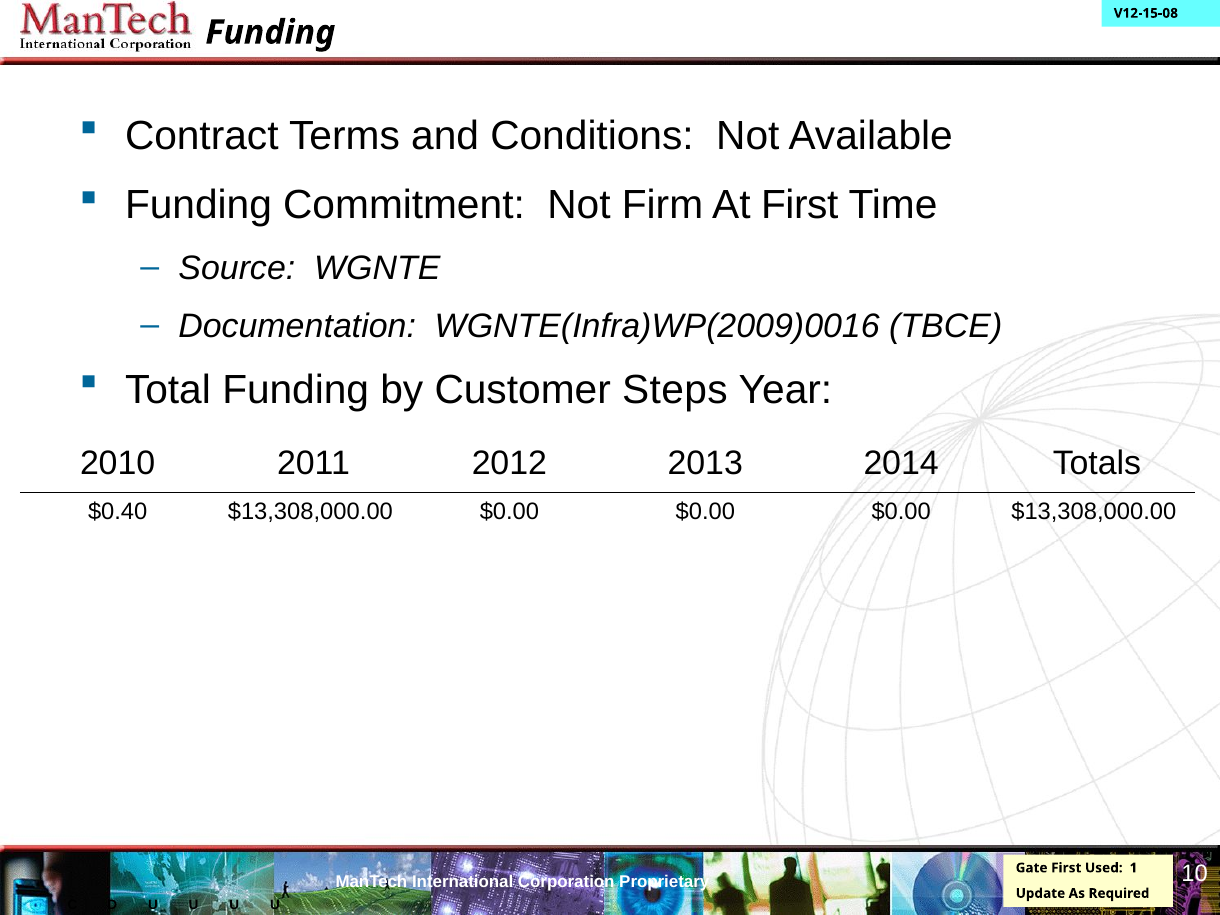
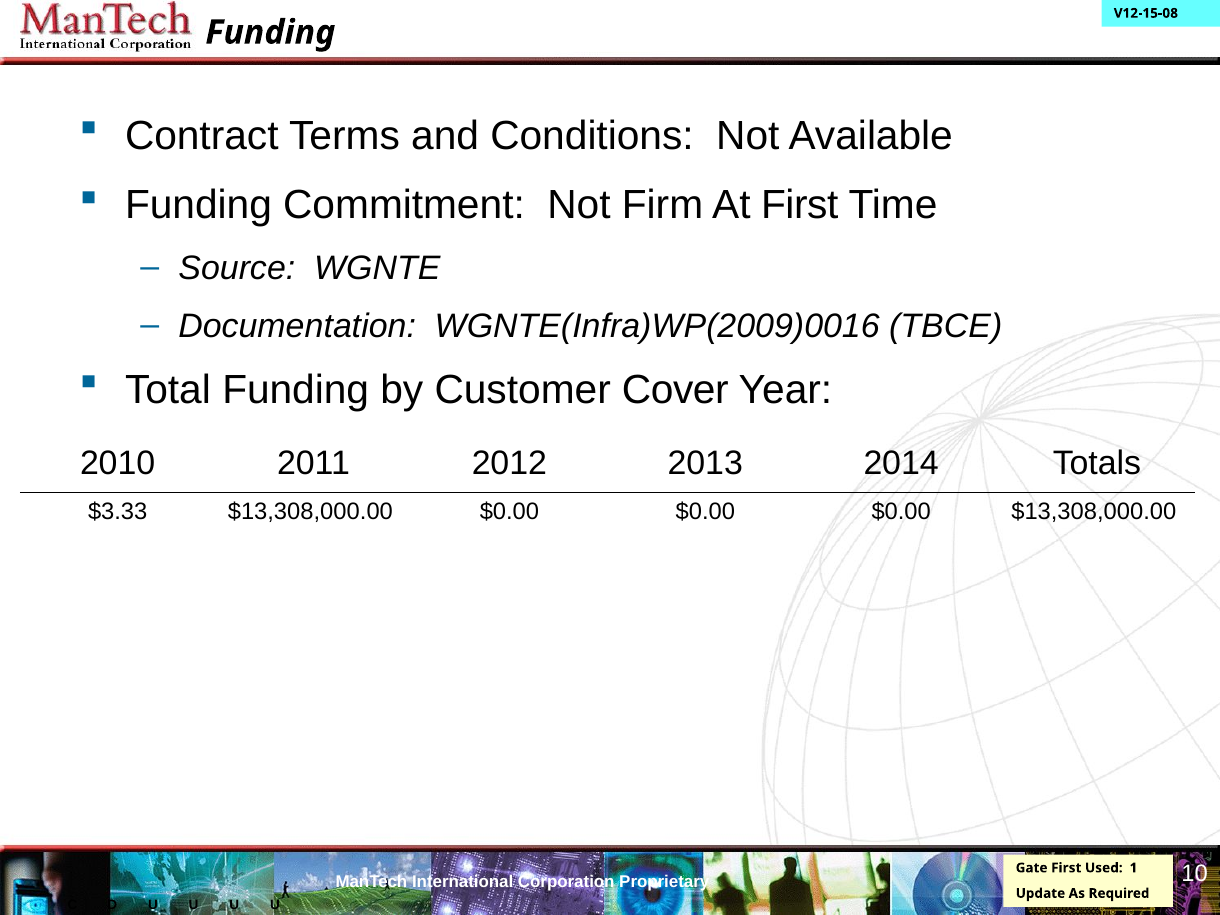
Steps: Steps -> Cover
$0.40: $0.40 -> $3.33
